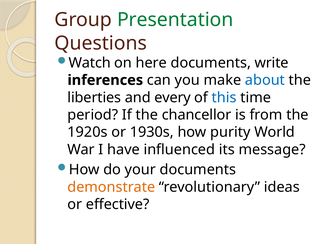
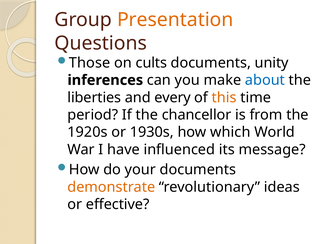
Presentation colour: green -> orange
Watch: Watch -> Those
here: here -> cults
write: write -> unity
this colour: blue -> orange
purity: purity -> which
